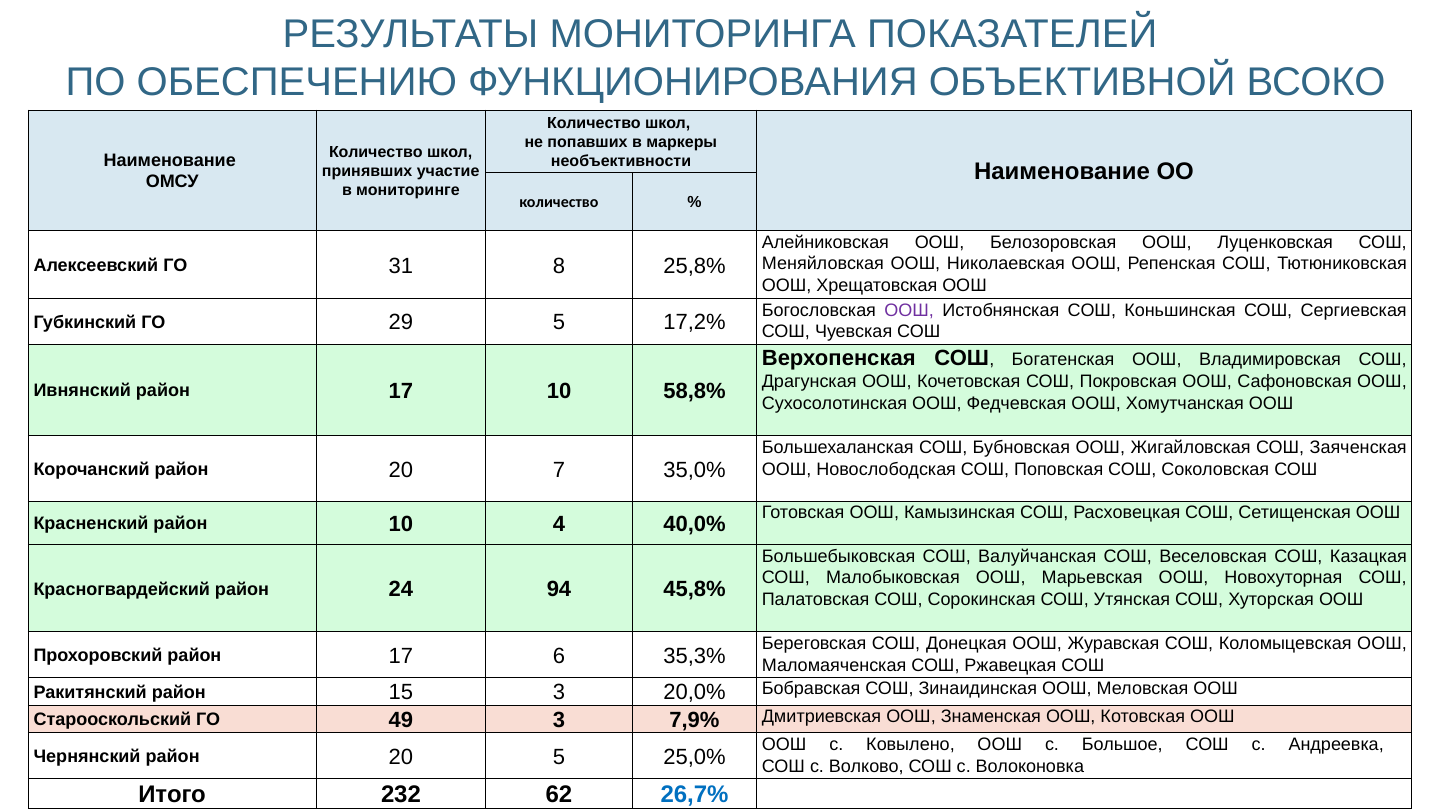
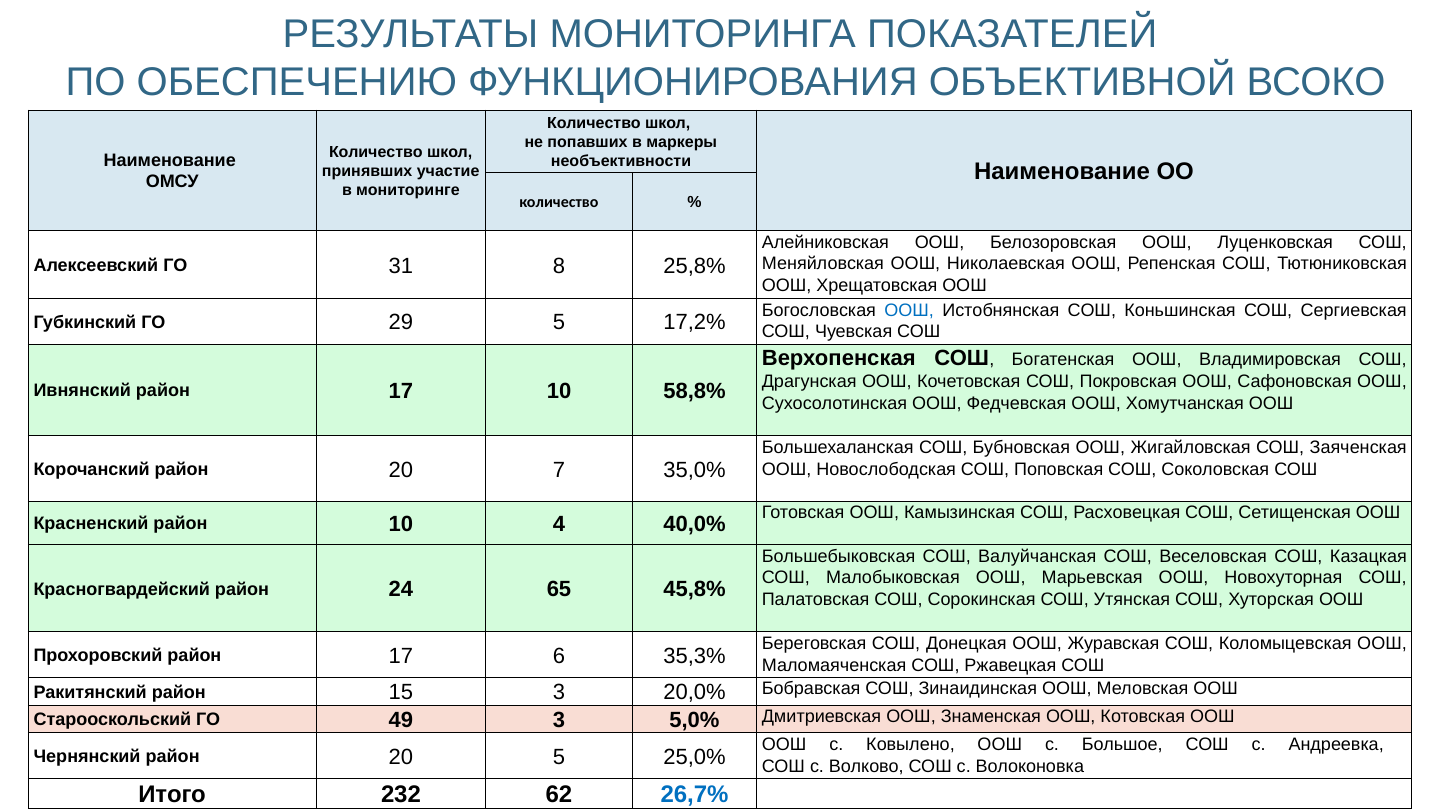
ООШ at (909, 310) colour: purple -> blue
94: 94 -> 65
7,9%: 7,9% -> 5,0%
